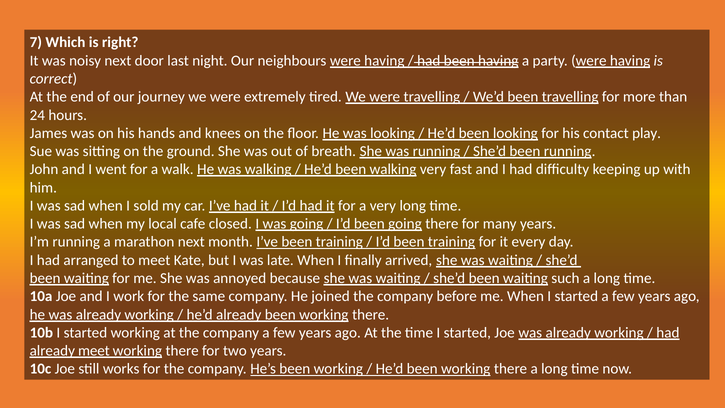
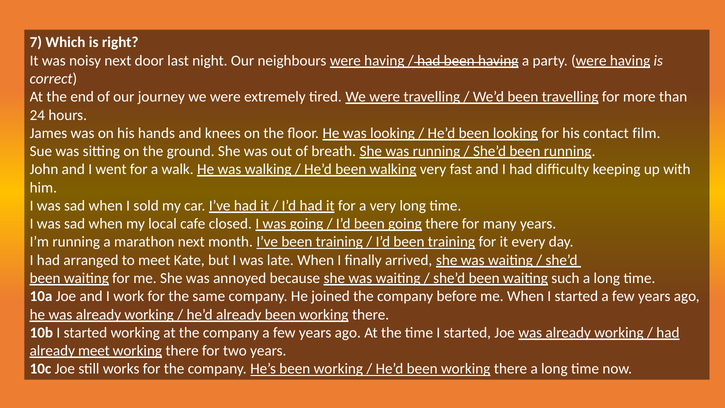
play: play -> film
